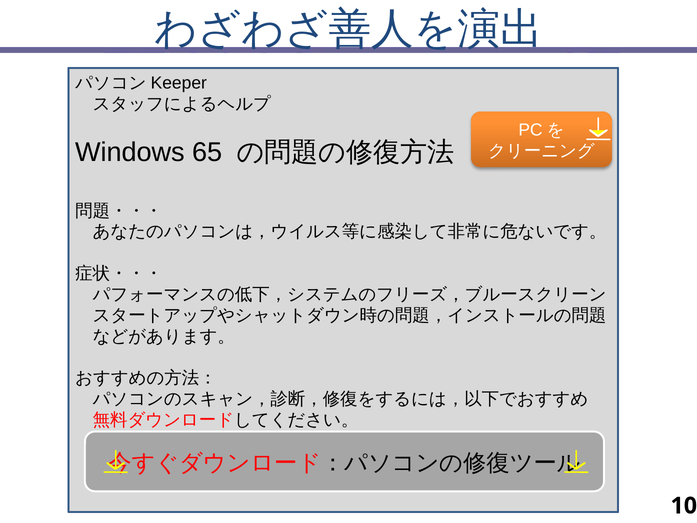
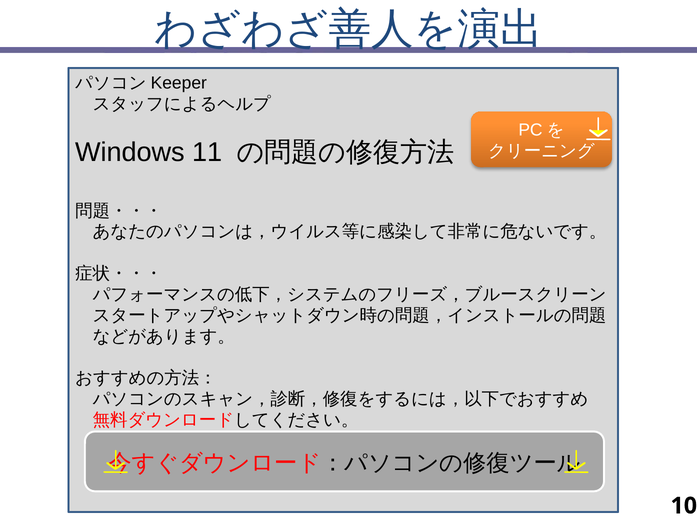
65: 65 -> 11
